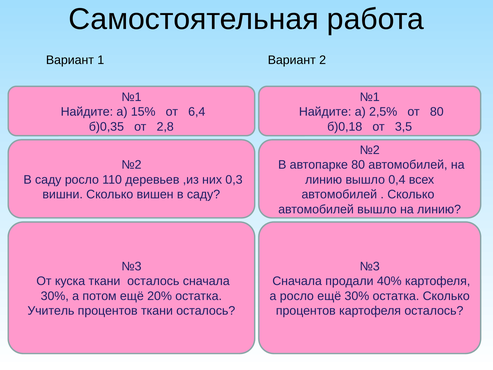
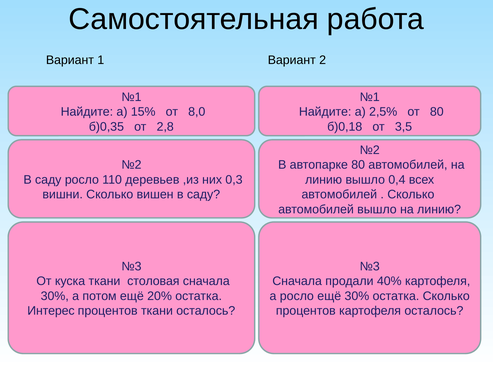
6,4: 6,4 -> 8,0
куска ткани осталось: осталось -> столовая
Учитель: Учитель -> Интерес
